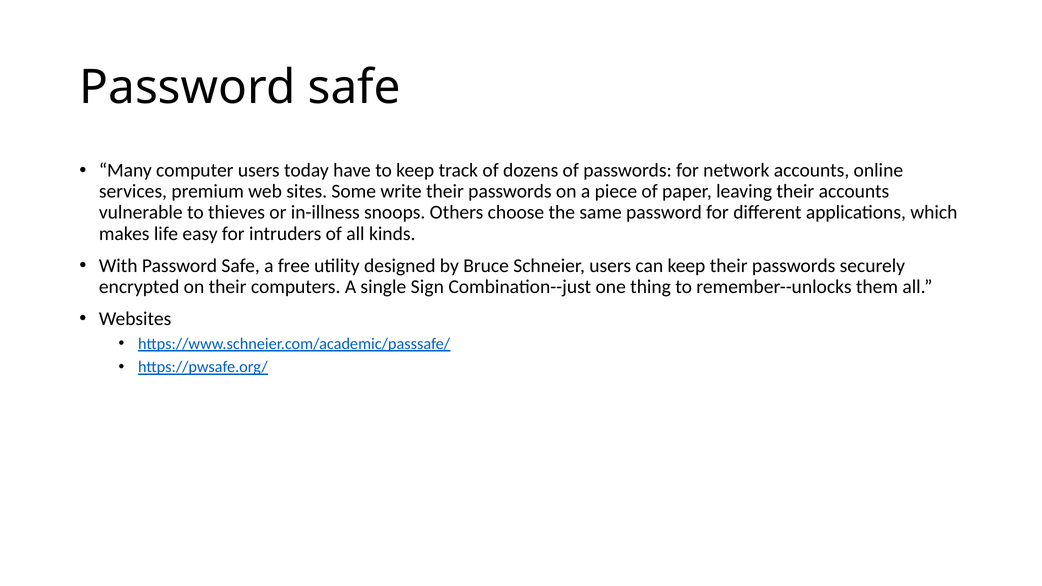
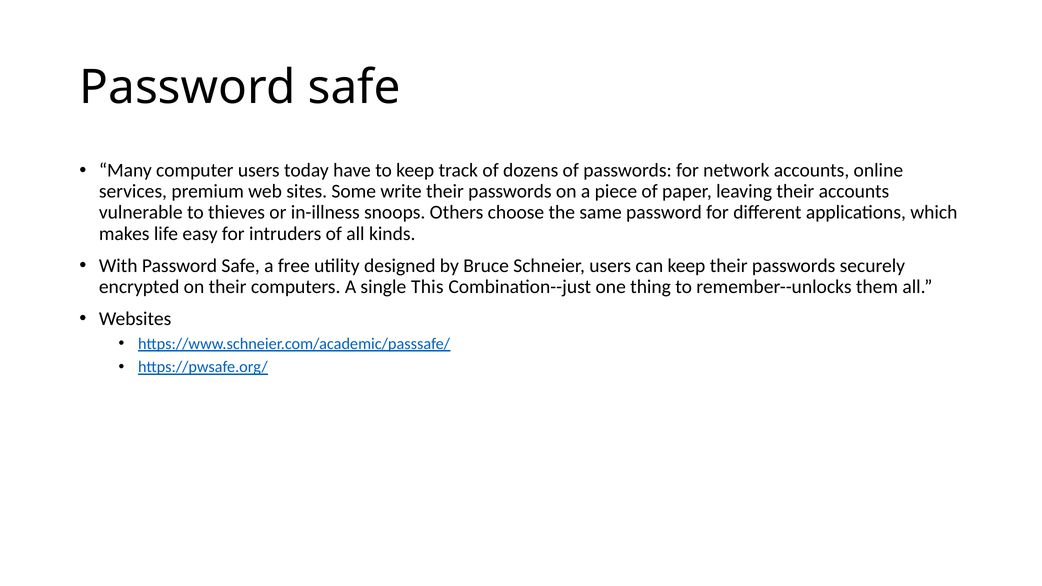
Sign: Sign -> This
